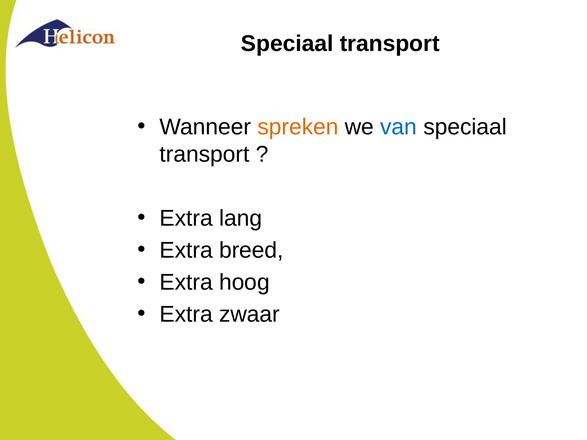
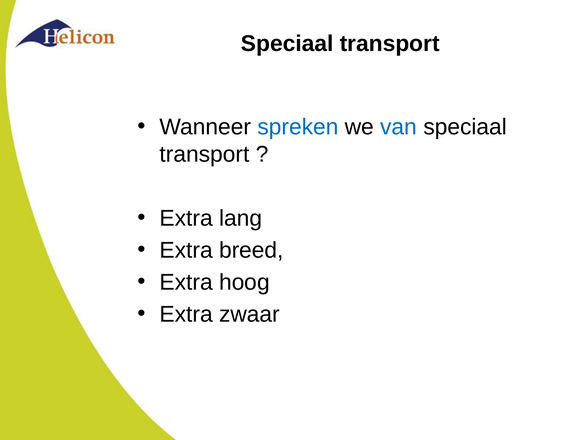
spreken colour: orange -> blue
